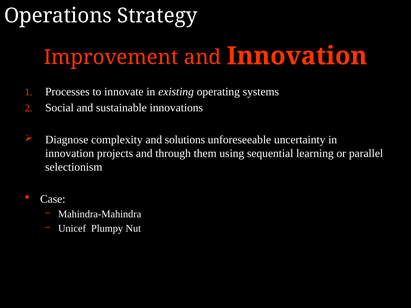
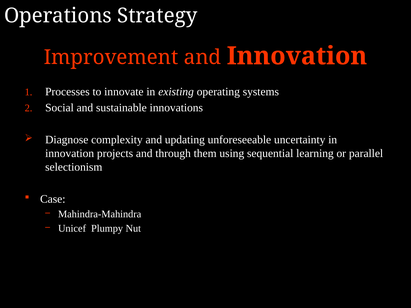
solutions: solutions -> updating
